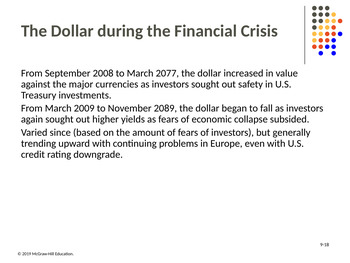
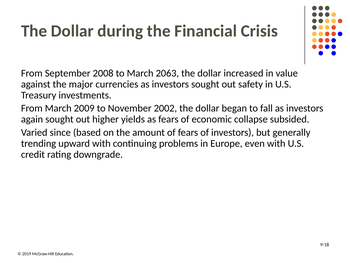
2077: 2077 -> 2063
2089: 2089 -> 2002
